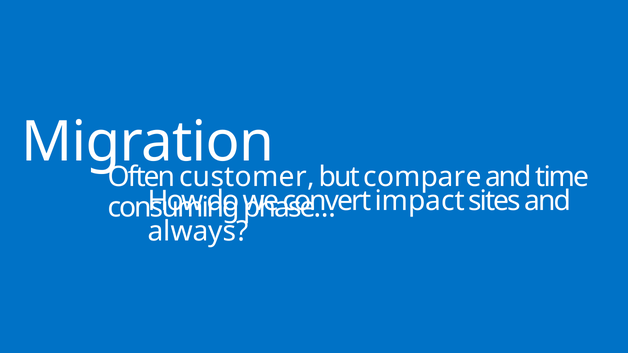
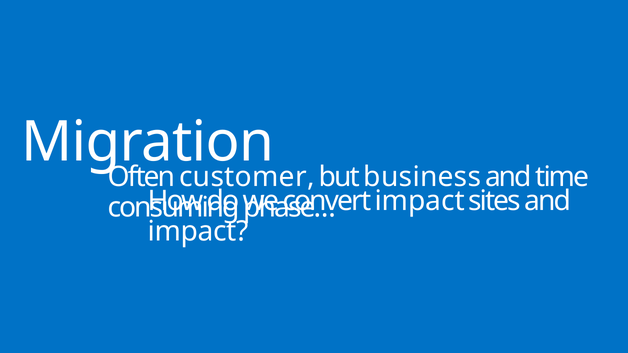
compare: compare -> business
always at (198, 232): always -> impact
